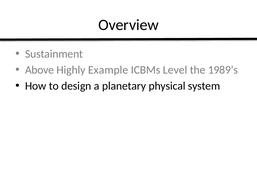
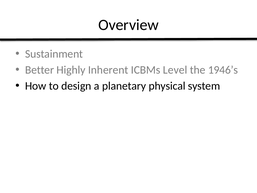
Above: Above -> Better
Example: Example -> Inherent
1989’s: 1989’s -> 1946’s
